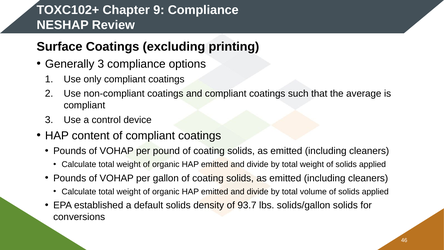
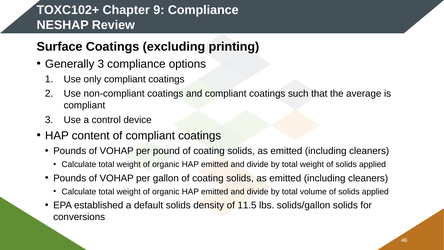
93.7: 93.7 -> 11.5
